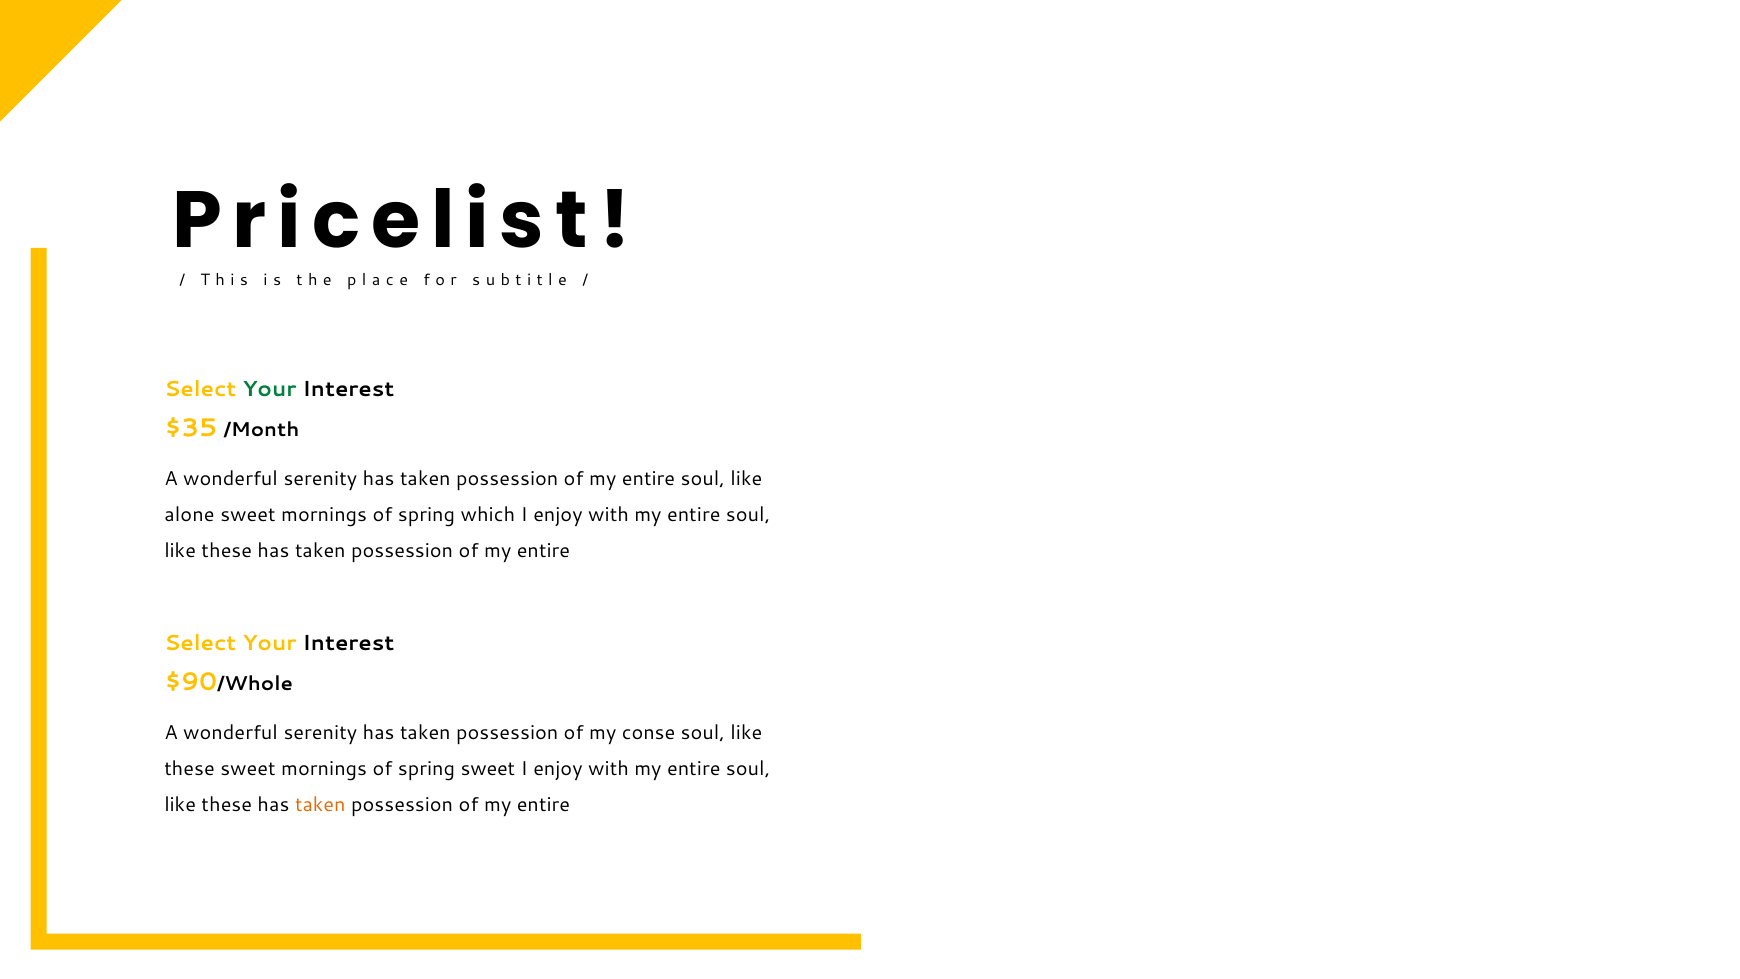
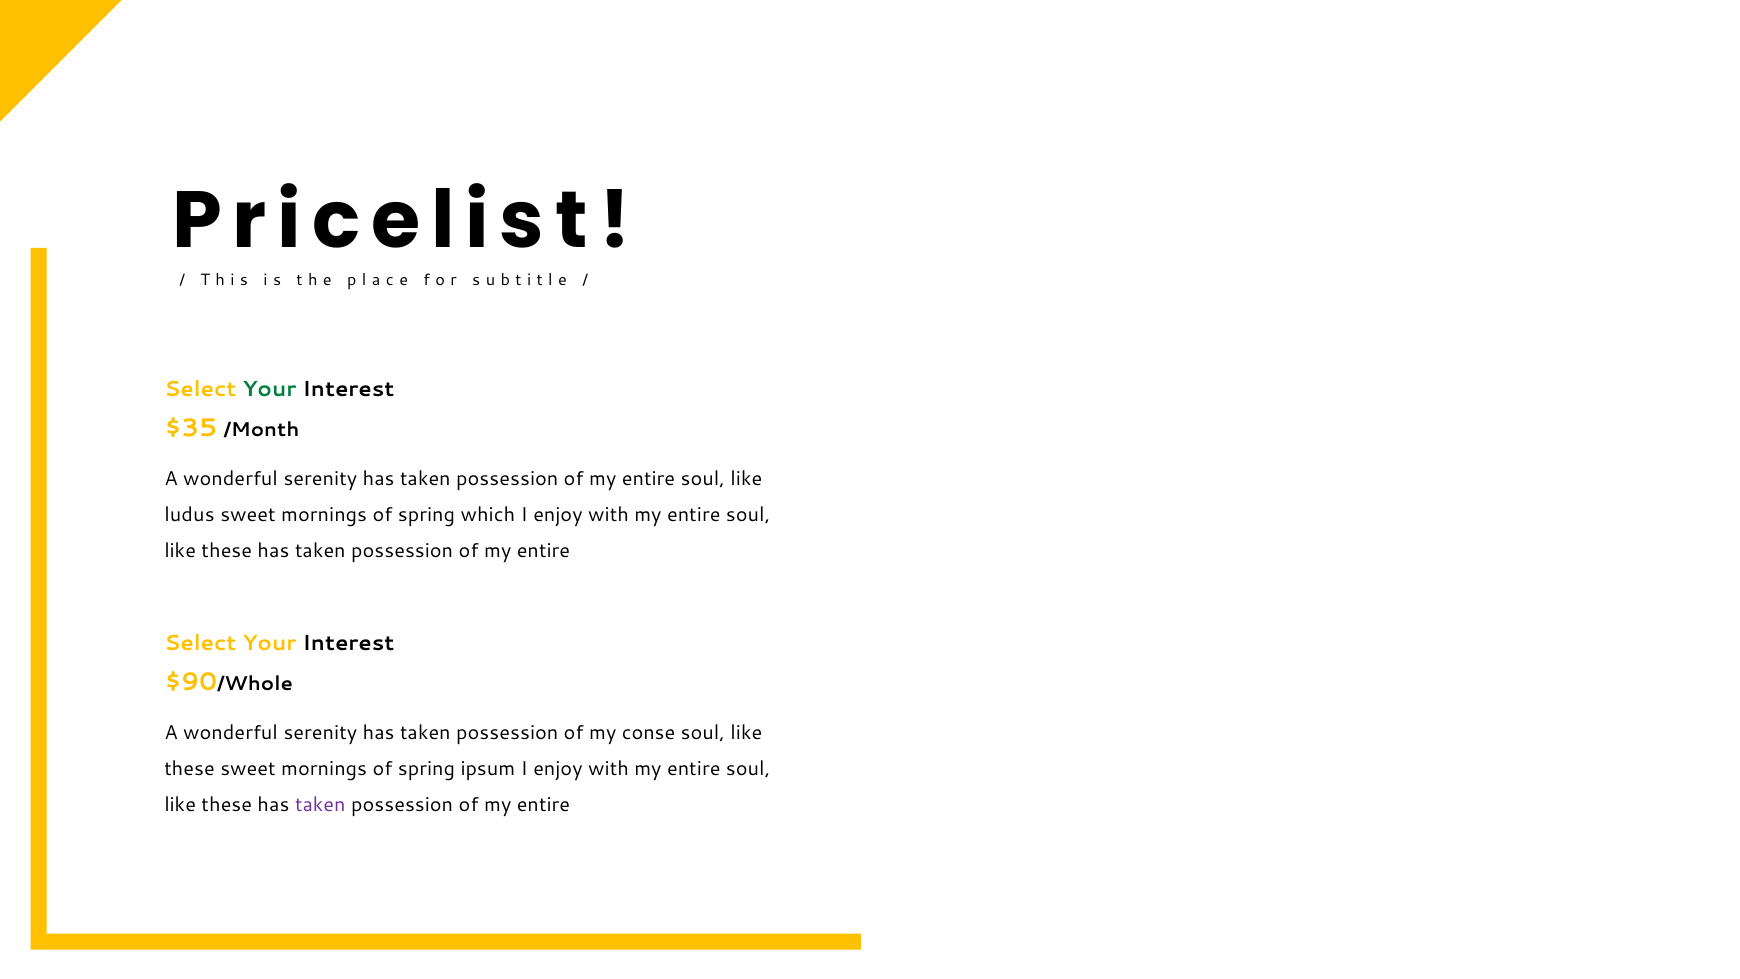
alone: alone -> ludus
spring sweet: sweet -> ipsum
taken at (320, 805) colour: orange -> purple
